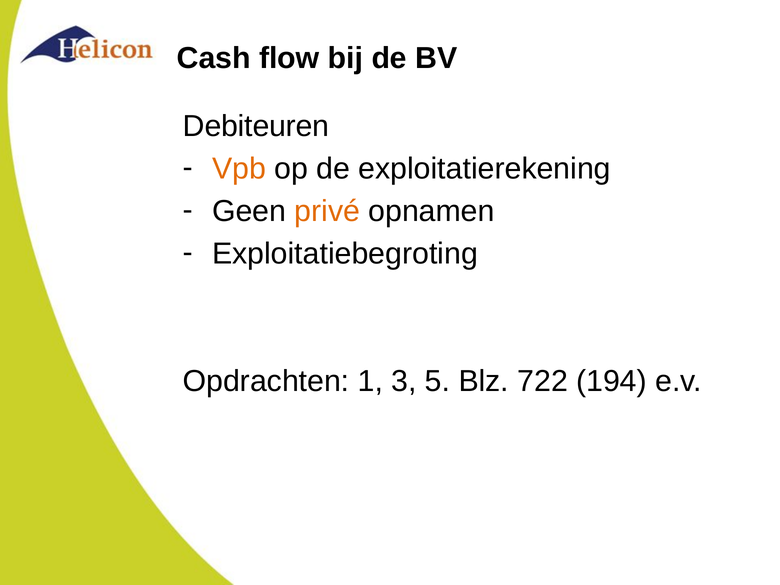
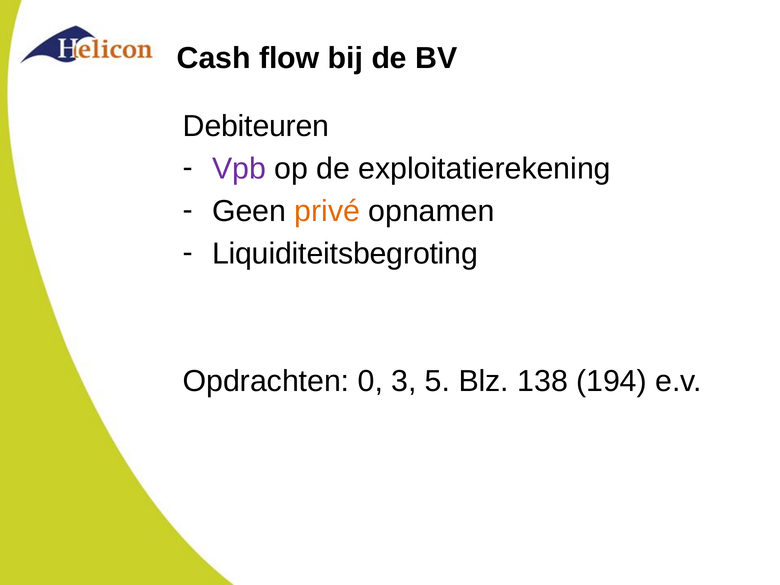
Vpb colour: orange -> purple
Exploitatiebegroting: Exploitatiebegroting -> Liquiditeitsbegroting
1: 1 -> 0
722: 722 -> 138
